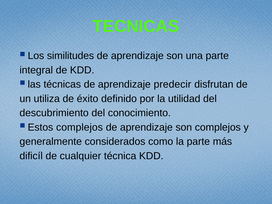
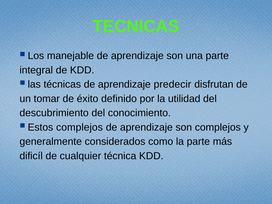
similitudes: similitudes -> manejable
utiliza: utiliza -> tomar
